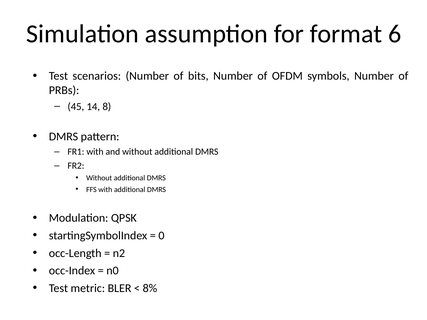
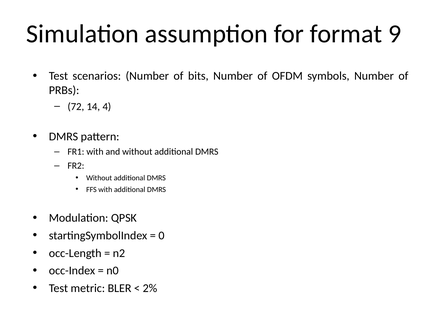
6: 6 -> 9
45: 45 -> 72
8: 8 -> 4
8%: 8% -> 2%
